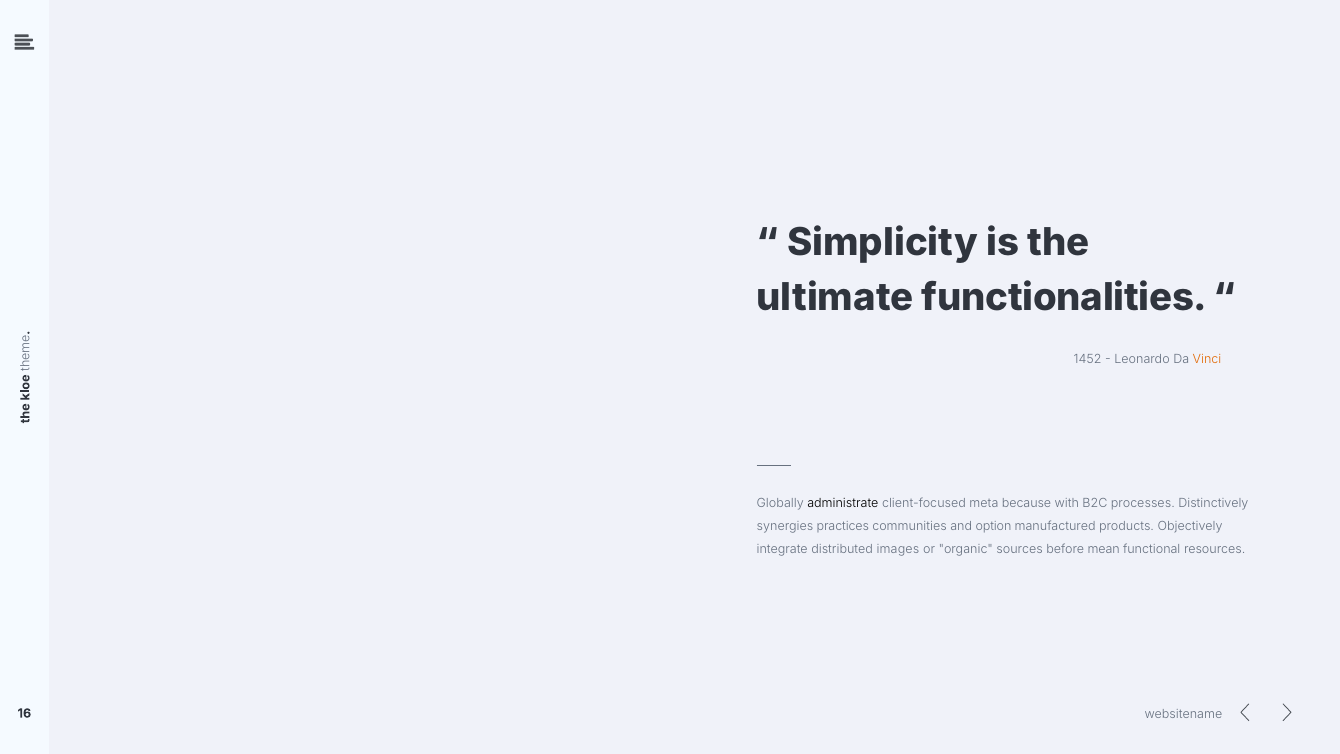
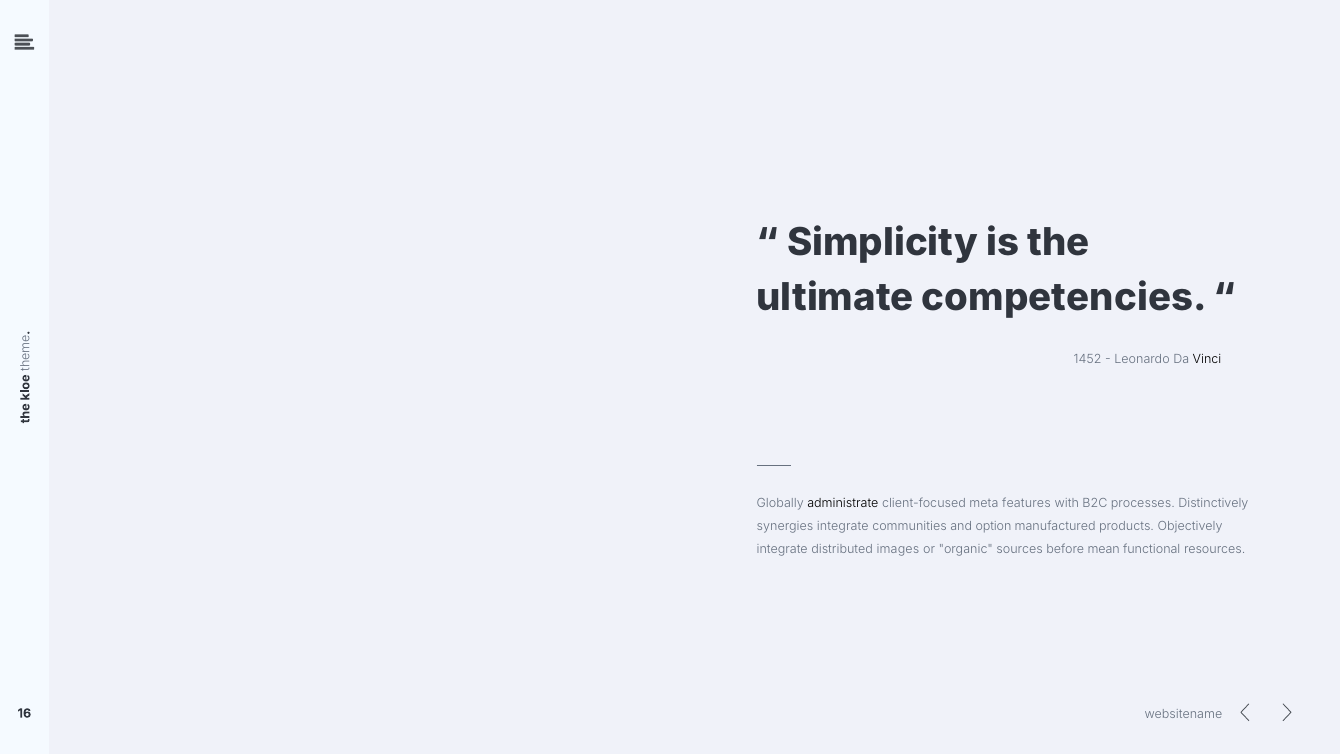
functionalities: functionalities -> competencies
Vinci colour: orange -> black
because: because -> features
synergies practices: practices -> integrate
